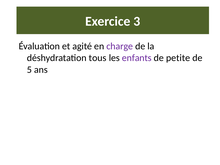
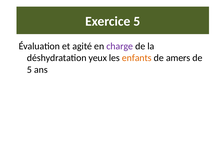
Exercice 3: 3 -> 5
tous: tous -> yeux
enfants colour: purple -> orange
petite: petite -> amers
